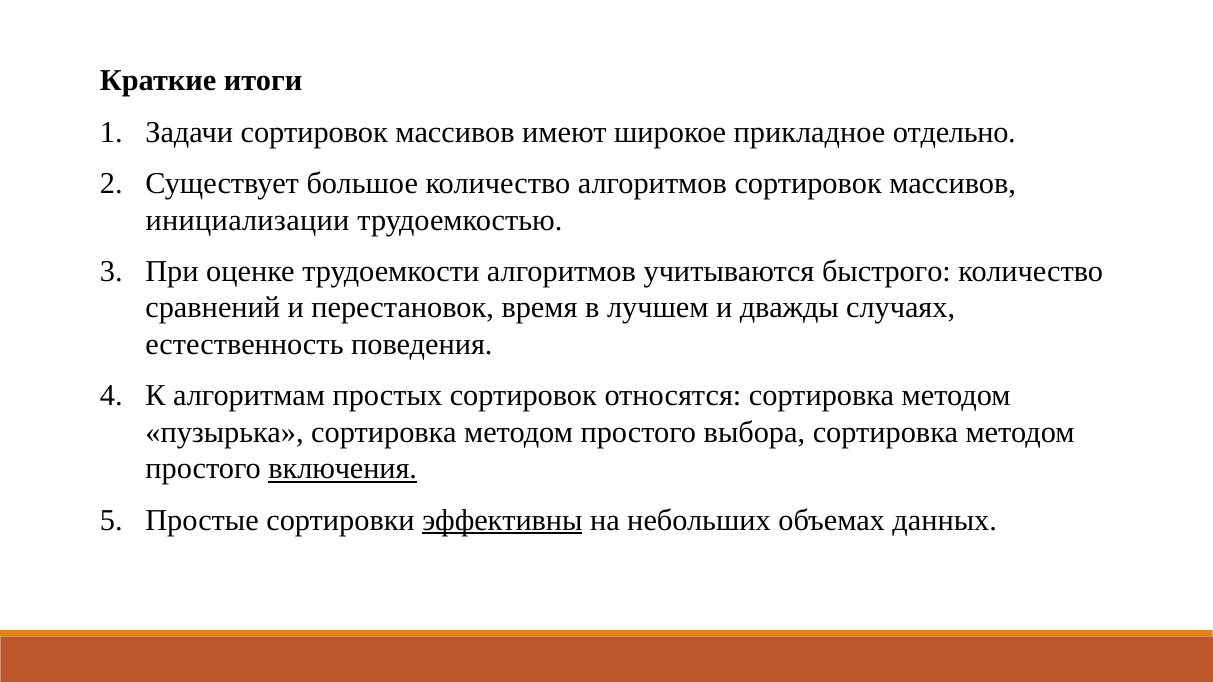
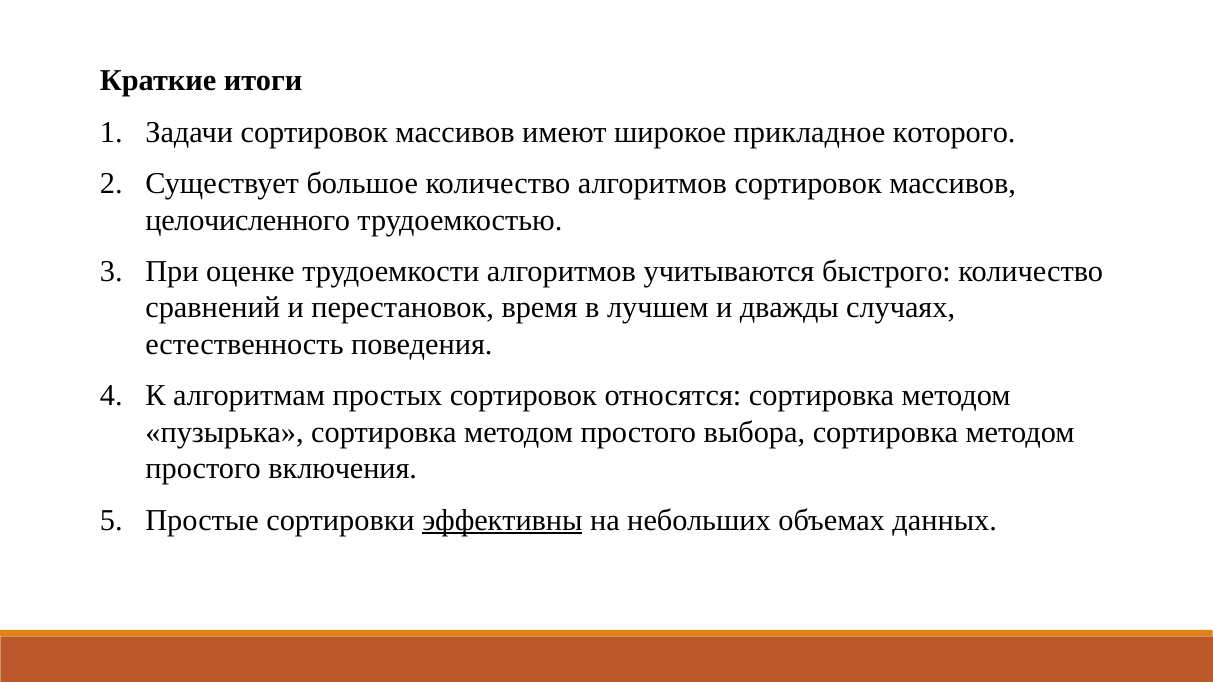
отдельно: отдельно -> которого
инициализации: инициализации -> целочисленного
включения underline: present -> none
